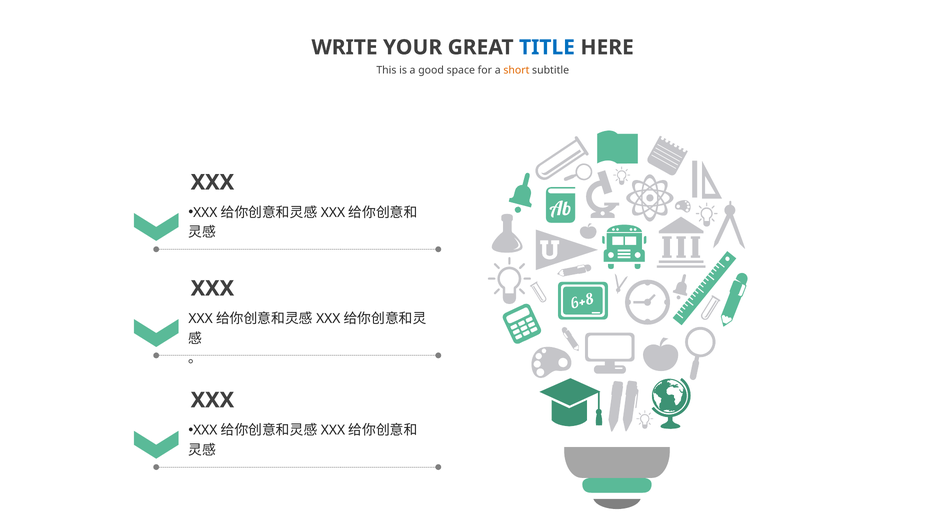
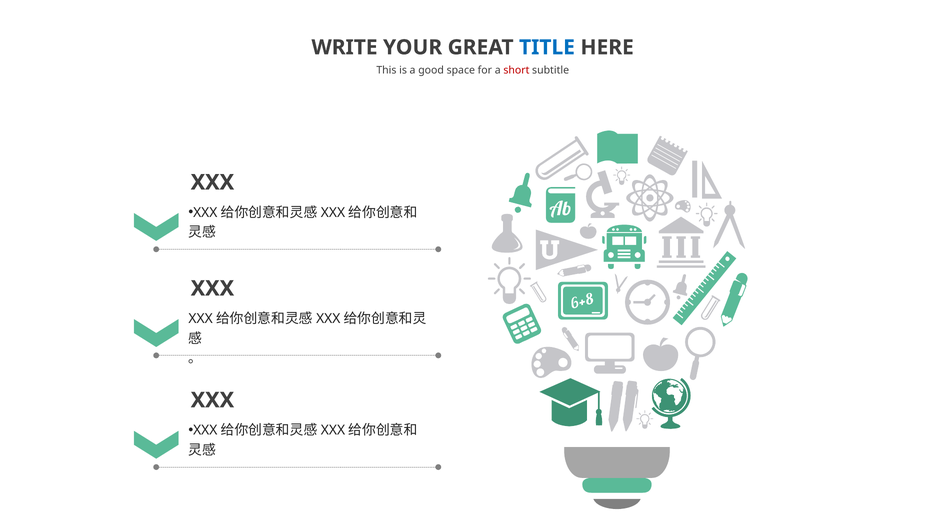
short colour: orange -> red
